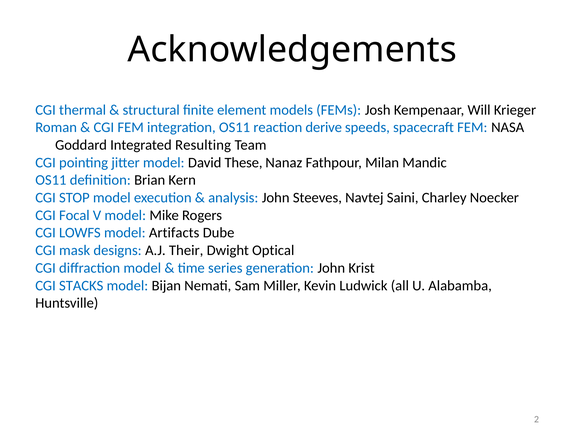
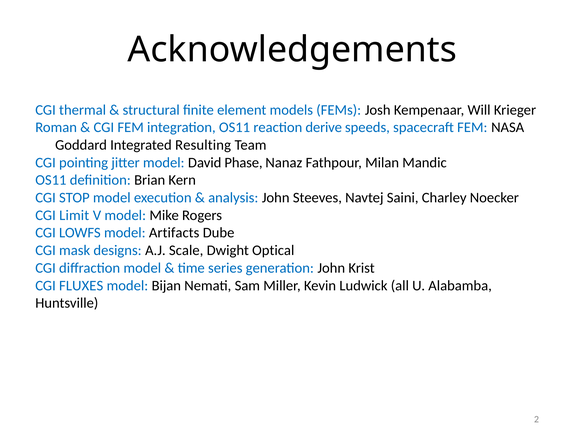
These: These -> Phase
Focal: Focal -> Limit
Their: Their -> Scale
STACKS: STACKS -> FLUXES
